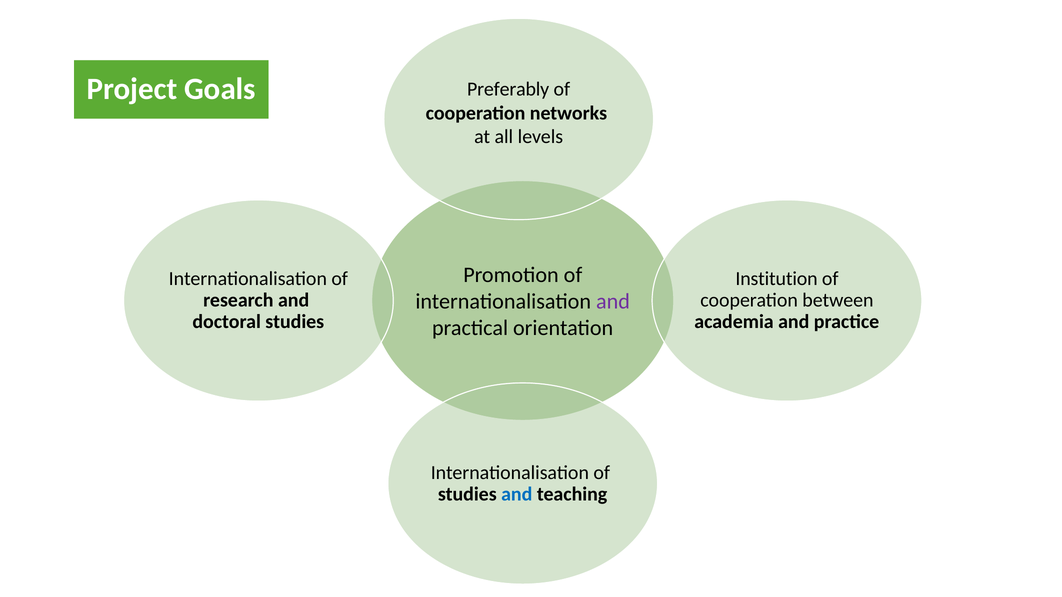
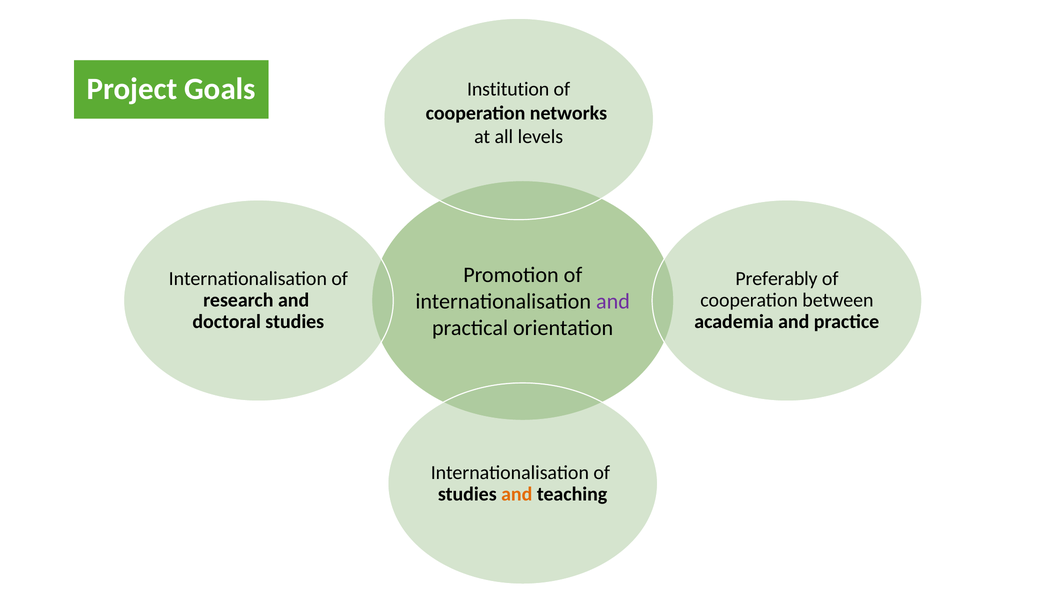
Preferably: Preferably -> Institution
Institution: Institution -> Preferably
and at (517, 494) colour: blue -> orange
